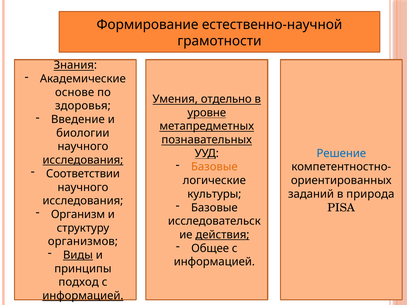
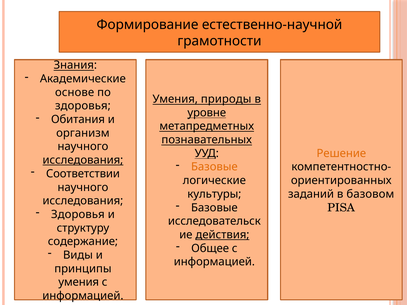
отдельно: отдельно -> природы
Введение: Введение -> Обитания
биологии: биологии -> организм
Решение colour: blue -> orange
природа: природа -> базовом
Организм at (78, 215): Организм -> Здоровья
организмов: организмов -> содержание
Виды underline: present -> none
подход at (79, 282): подход -> умения
информацией at (83, 296) underline: present -> none
